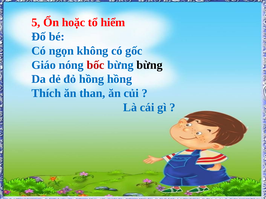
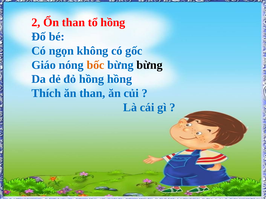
5: 5 -> 2
Ổn hoặc: hoặc -> than
tổ hiểm: hiểm -> hồng
bốc colour: red -> orange
